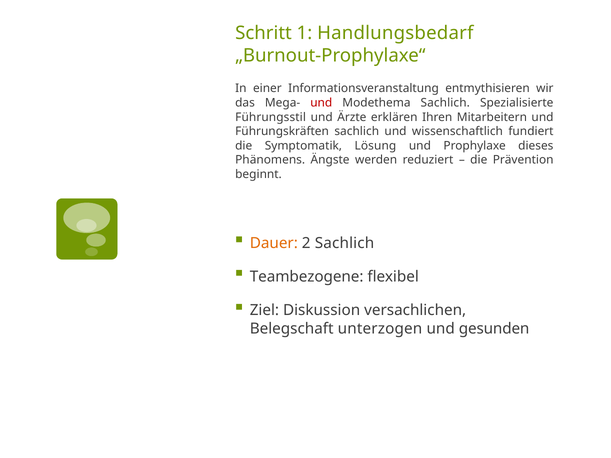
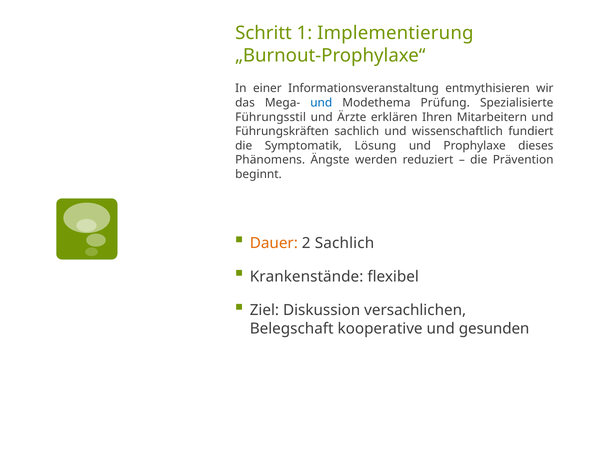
Handlungsbedarf: Handlungsbedarf -> Implementierung
und at (321, 103) colour: red -> blue
Modethema Sachlich: Sachlich -> Prüfung
Teambezogene: Teambezogene -> Krankenstände
unterzogen: unterzogen -> kooperative
